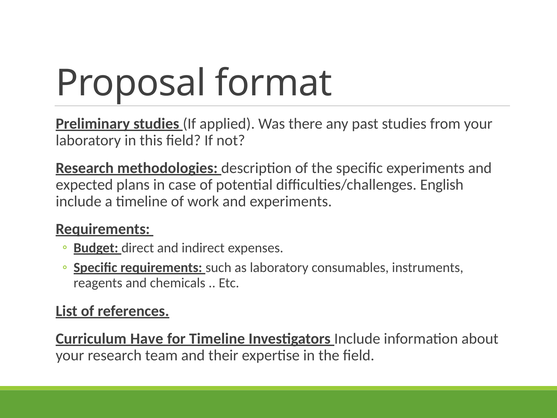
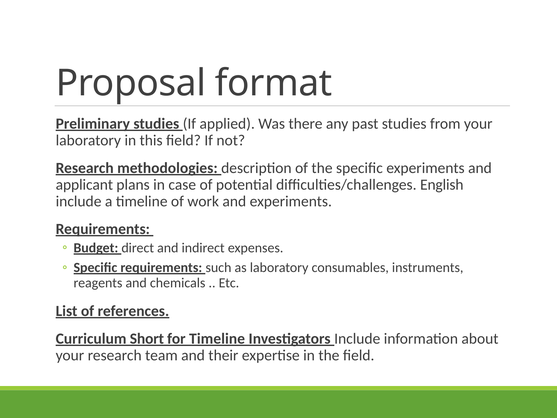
expected: expected -> applicant
Have: Have -> Short
